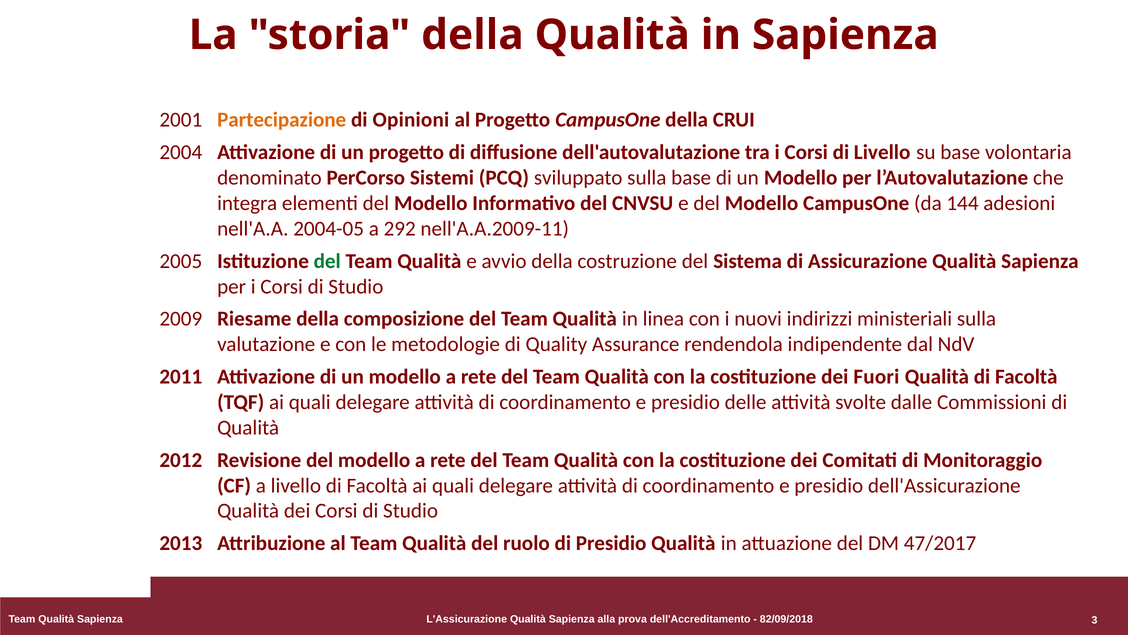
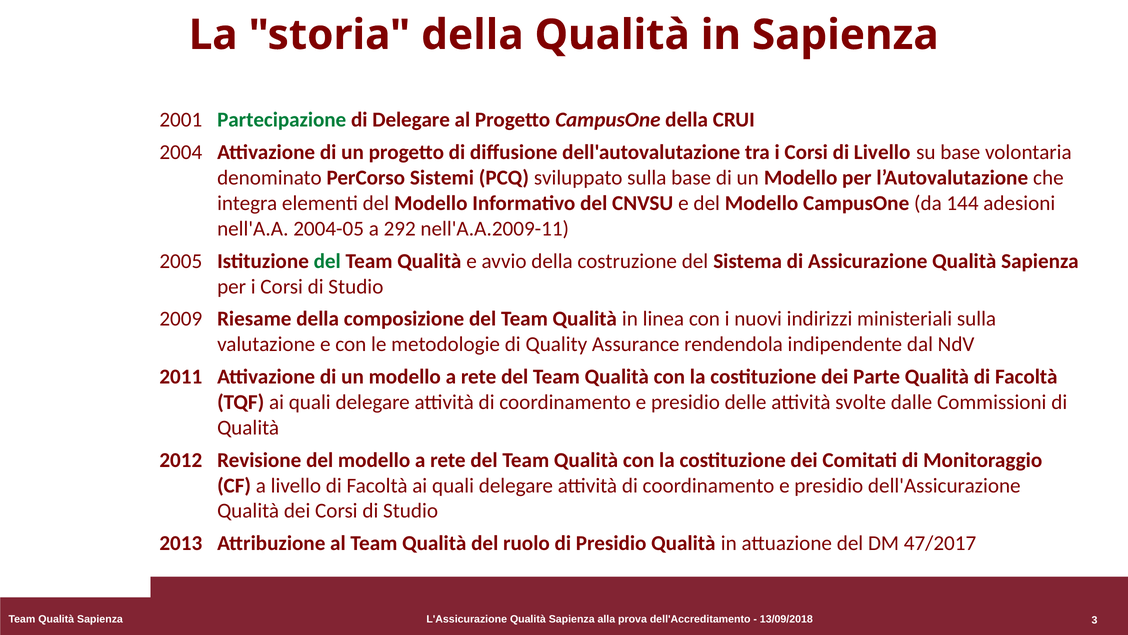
Partecipazione colour: orange -> green
di Opinioni: Opinioni -> Delegare
Fuori: Fuori -> Parte
82/09/2018: 82/09/2018 -> 13/09/2018
